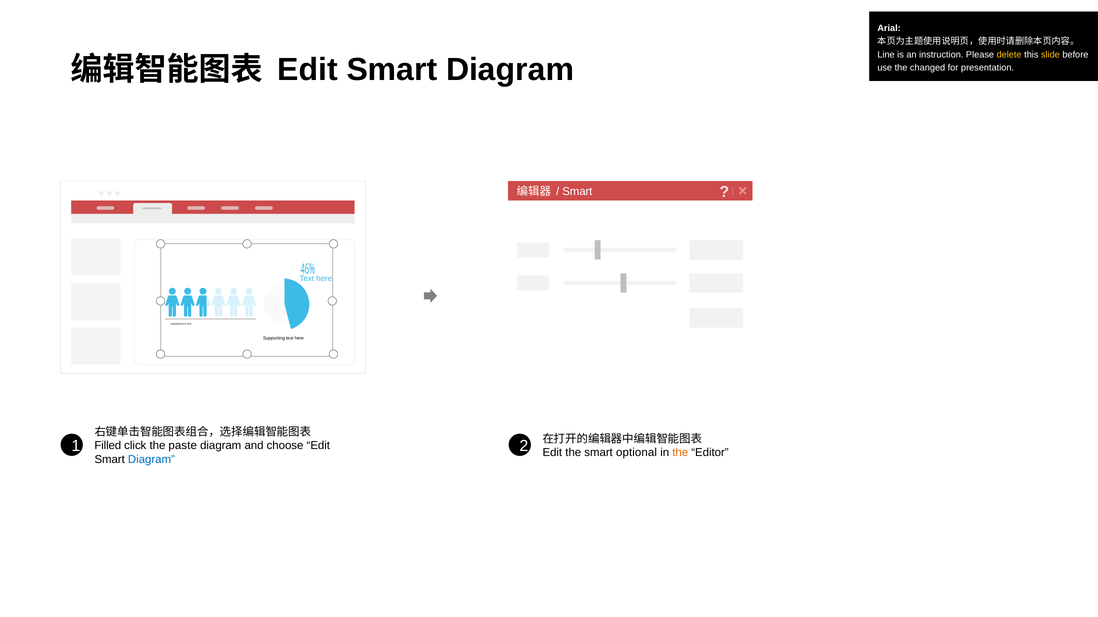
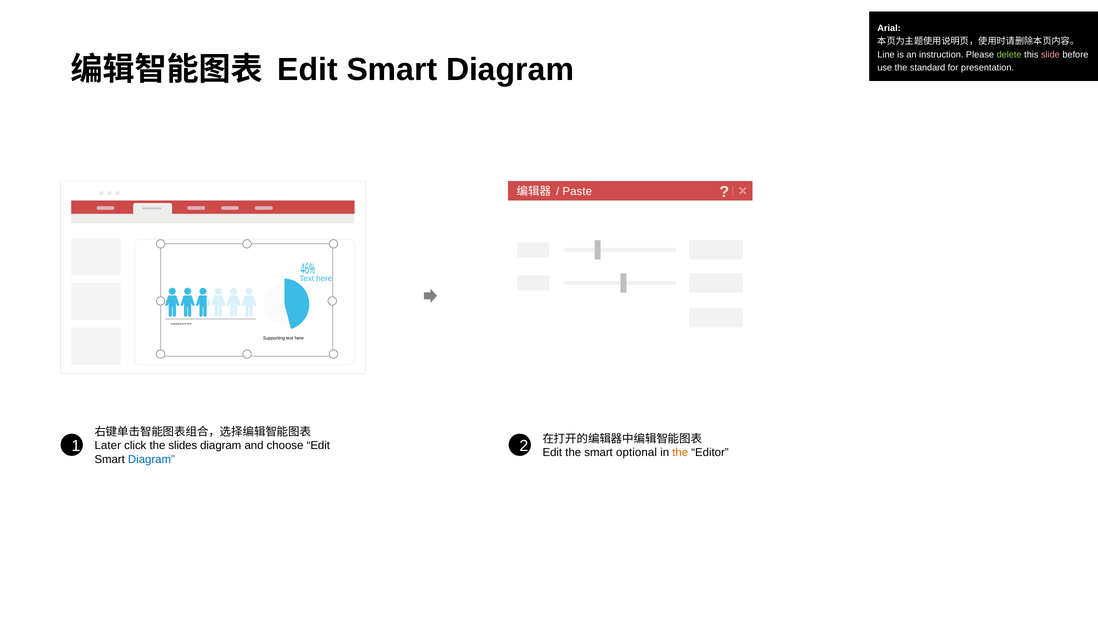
delete colour: yellow -> light green
slide colour: yellow -> pink
changed: changed -> standard
Smart at (577, 192): Smart -> Paste
Filled: Filled -> Later
paste: paste -> slides
